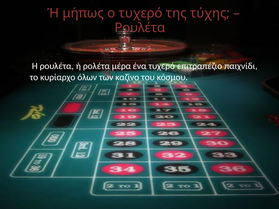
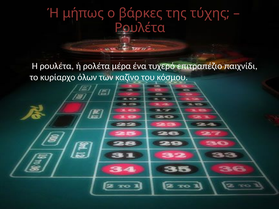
ο τυχερό: τυχερό -> βάρκες
